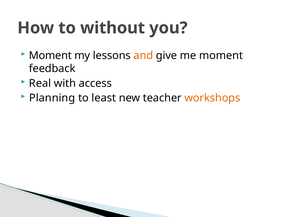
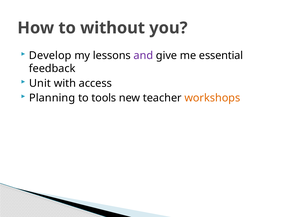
Moment at (50, 56): Moment -> Develop
and colour: orange -> purple
me moment: moment -> essential
Real: Real -> Unit
least: least -> tools
